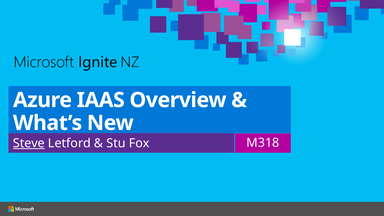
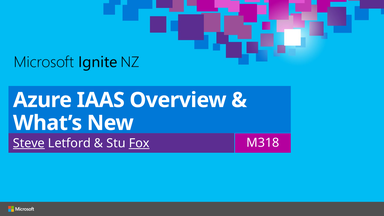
Fox underline: none -> present
